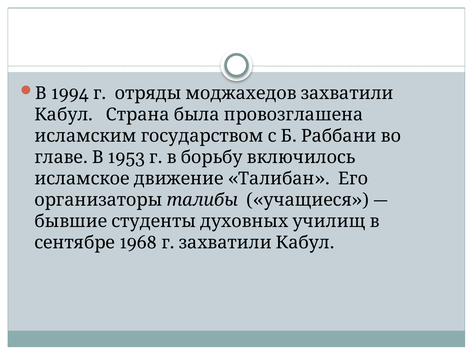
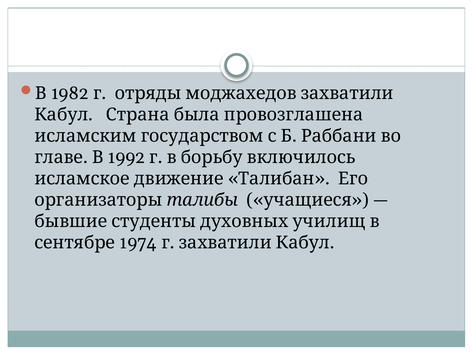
1994: 1994 -> 1982
1953: 1953 -> 1992
1968: 1968 -> 1974
